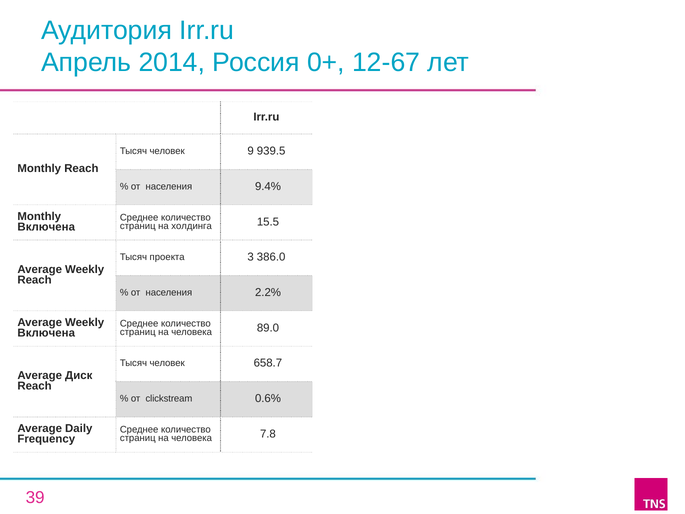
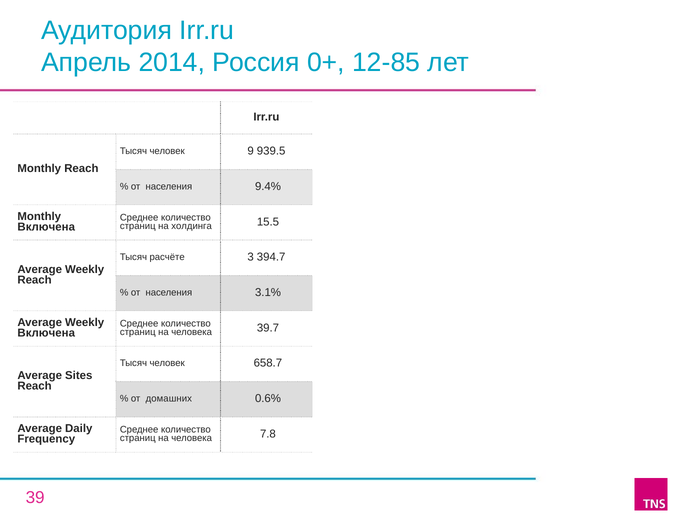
12-67: 12-67 -> 12-85
проекта: проекта -> расчёте
386.0: 386.0 -> 394.7
2.2%: 2.2% -> 3.1%
89.0: 89.0 -> 39.7
Диск: Диск -> Sites
clickstream: clickstream -> домашних
